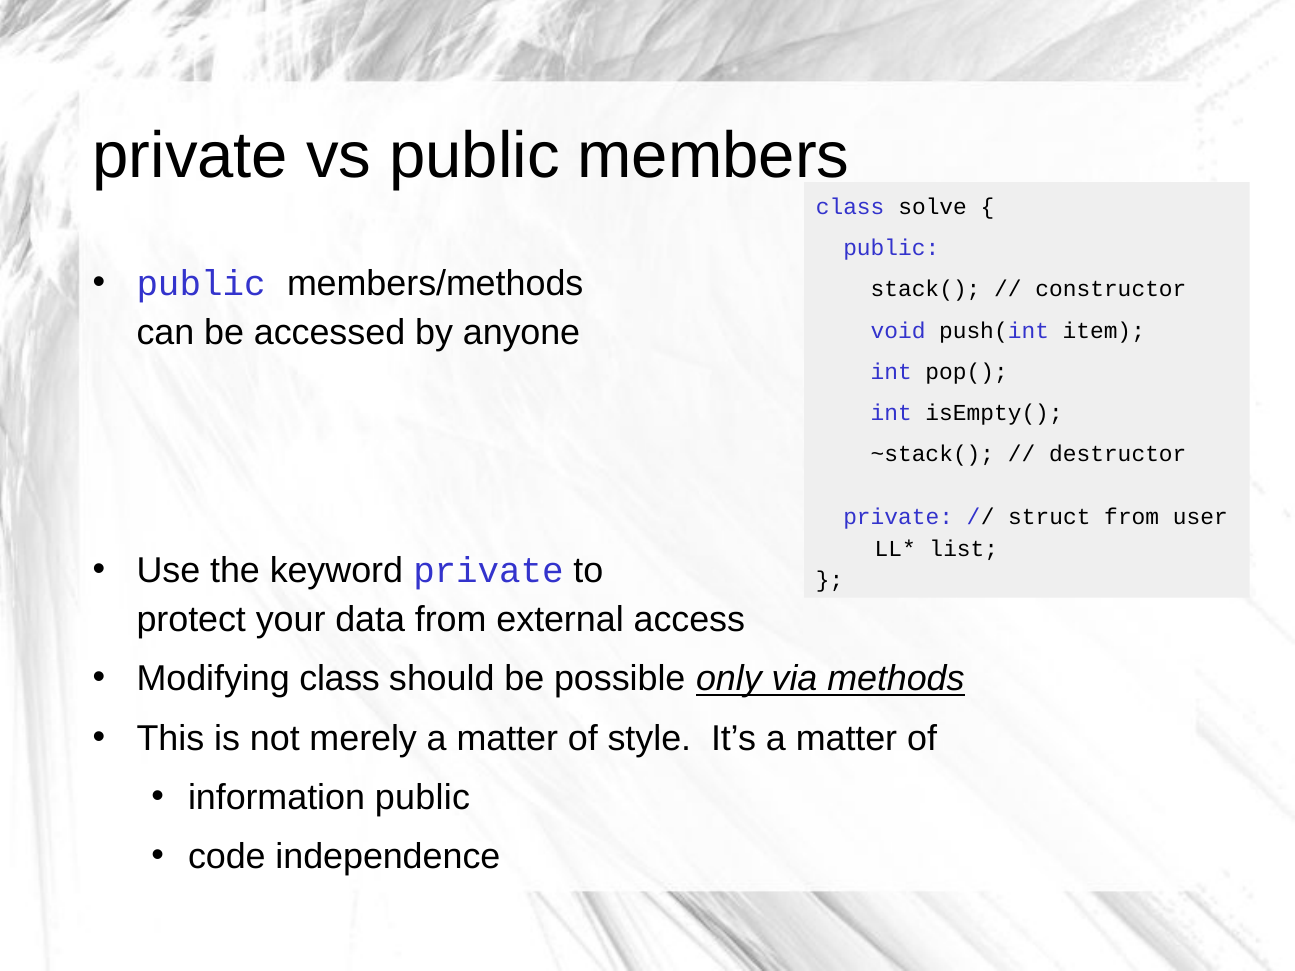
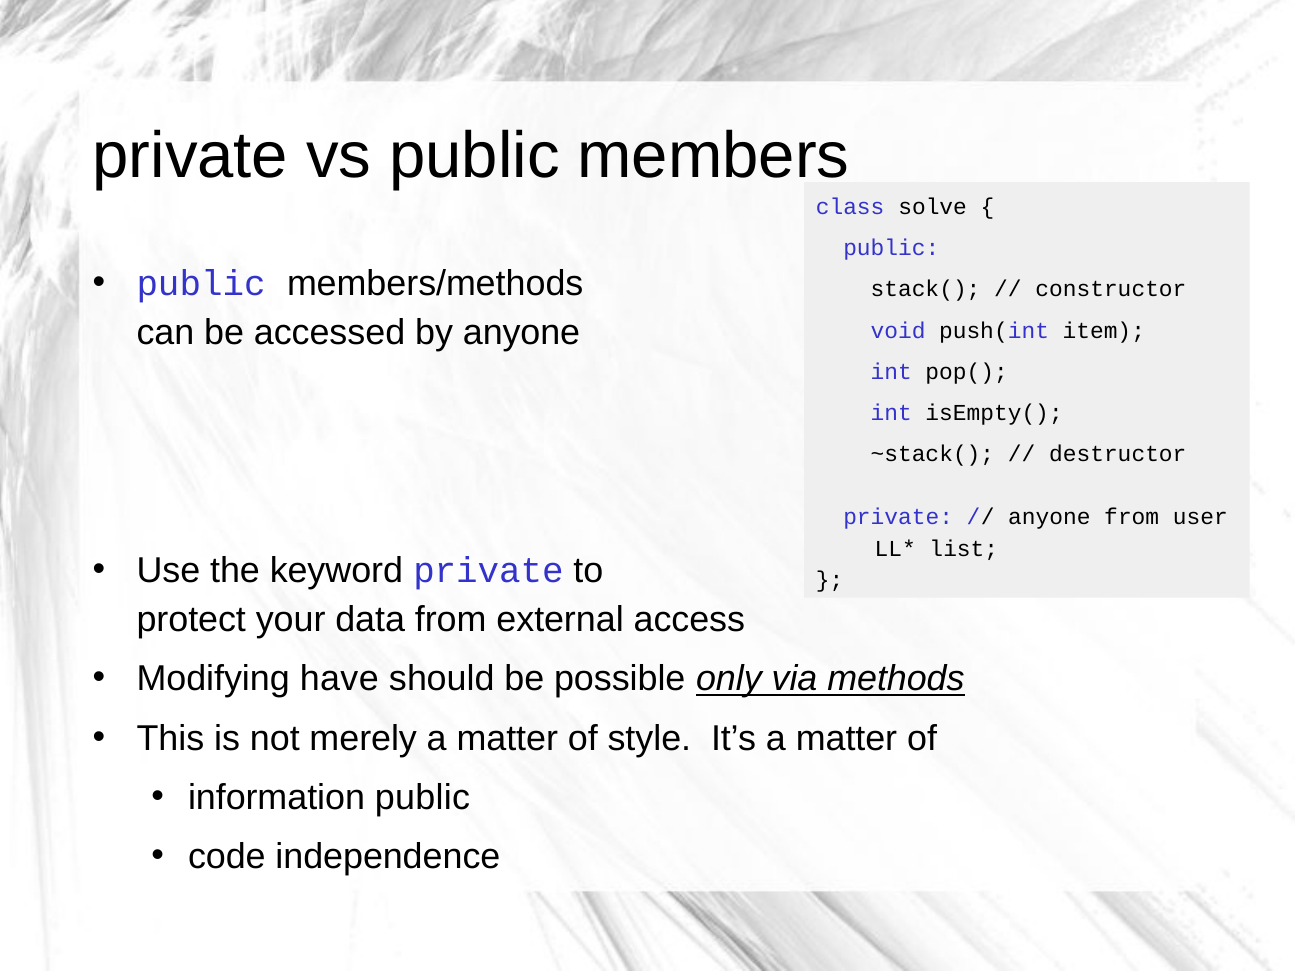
struct at (1049, 517): struct -> anyone
Modifying class: class -> have
